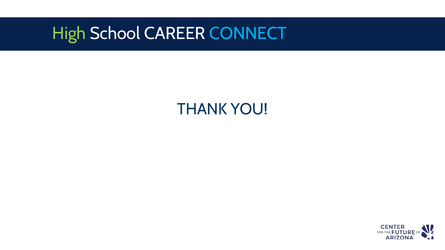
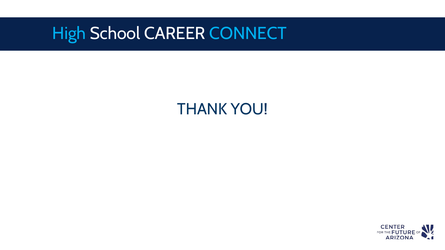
High colour: light green -> light blue
